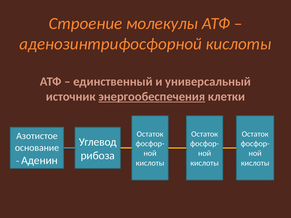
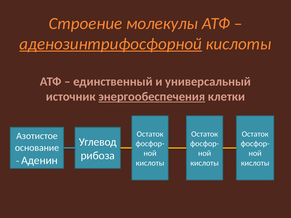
аденозинтрифосфорной underline: none -> present
